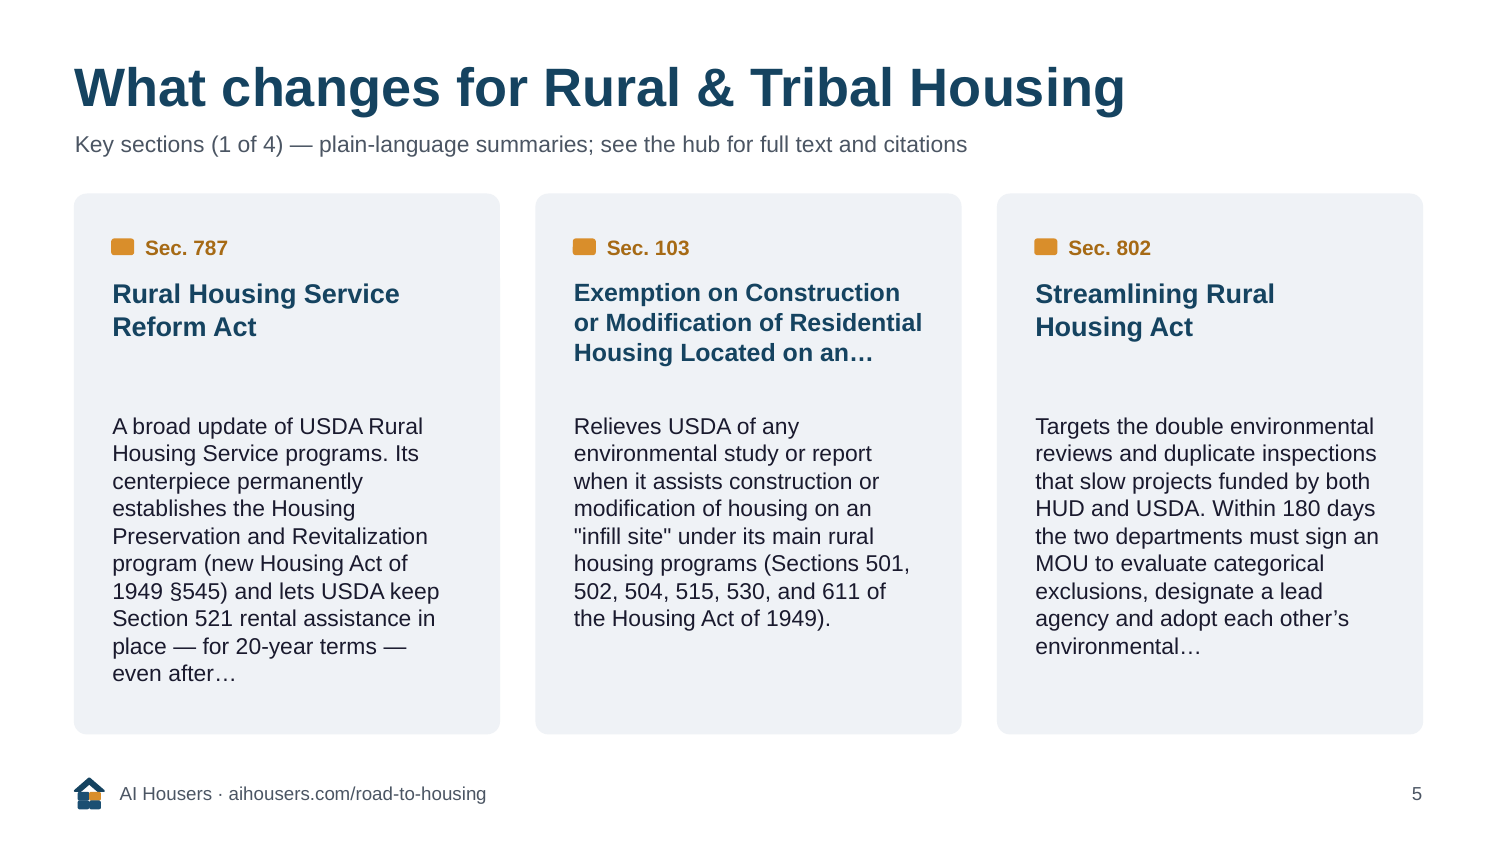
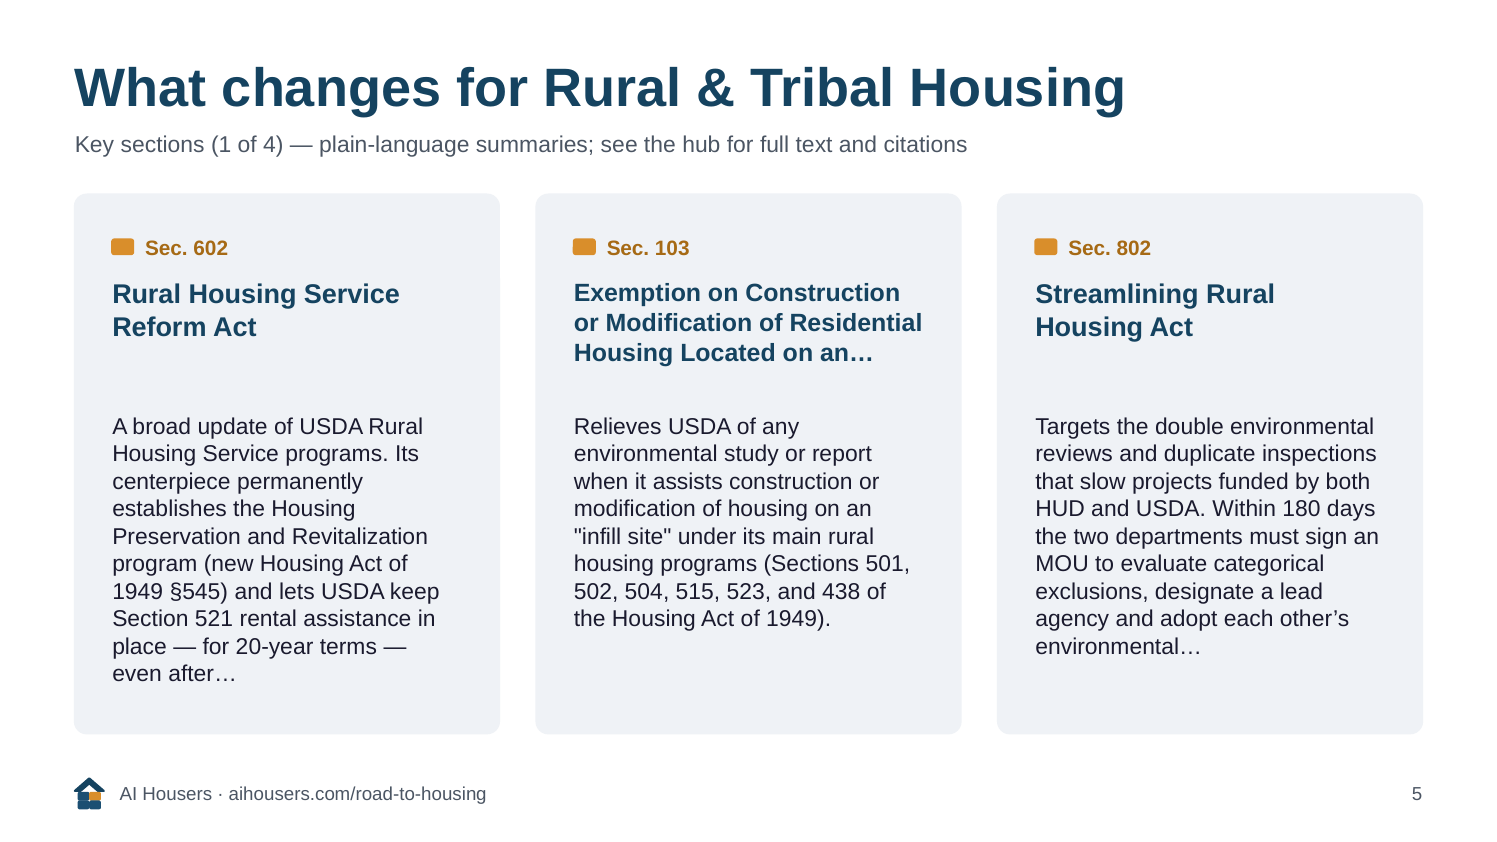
787: 787 -> 602
530: 530 -> 523
611: 611 -> 438
